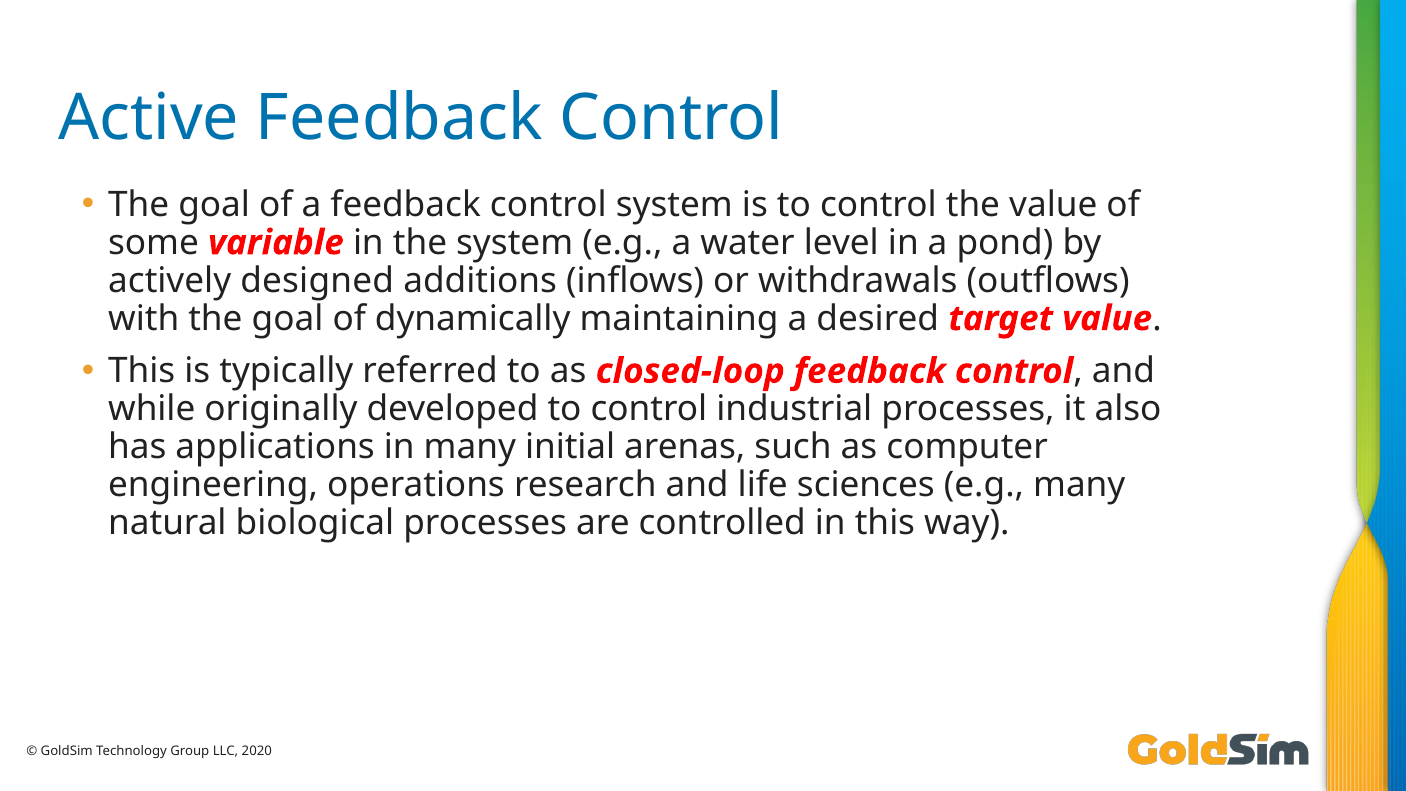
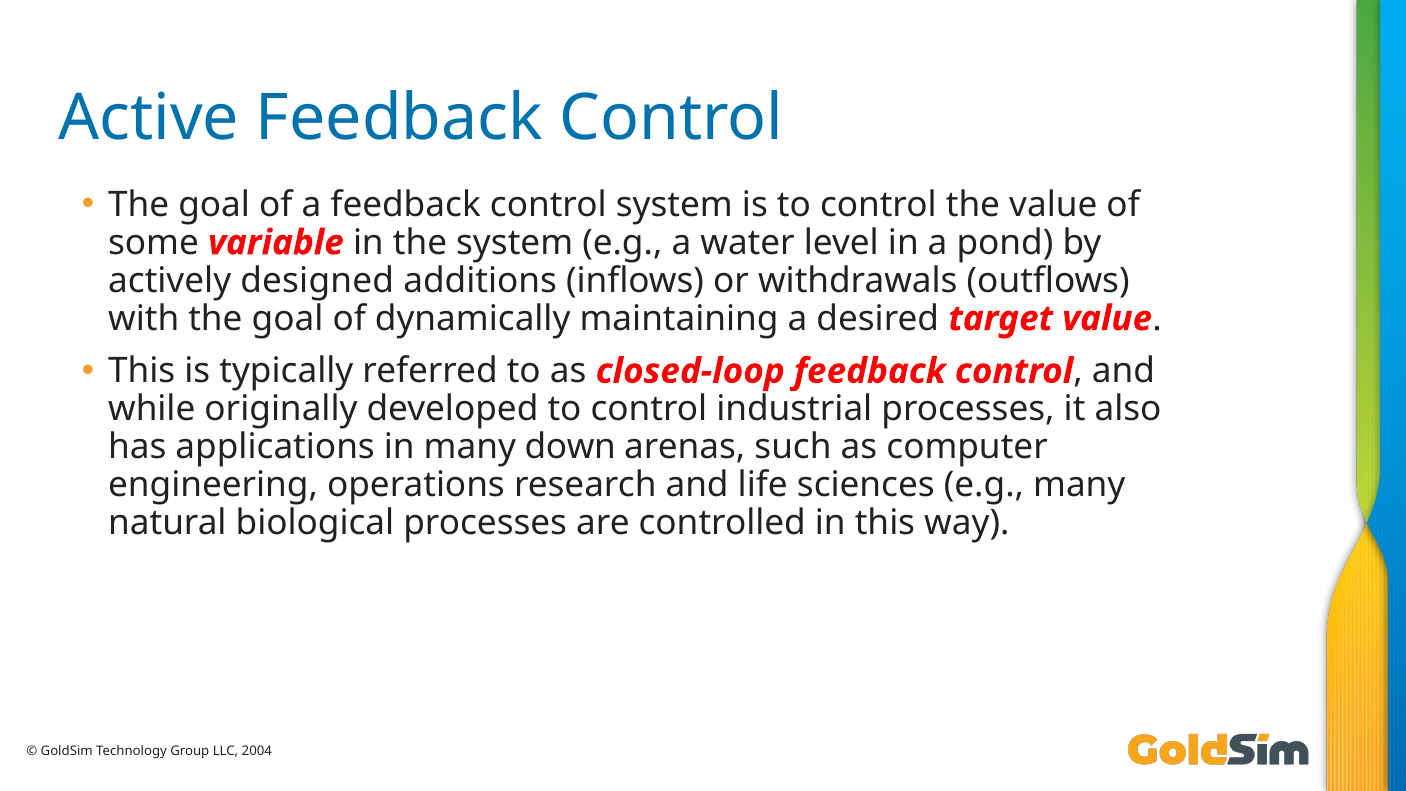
initial: initial -> down
2020: 2020 -> 2004
